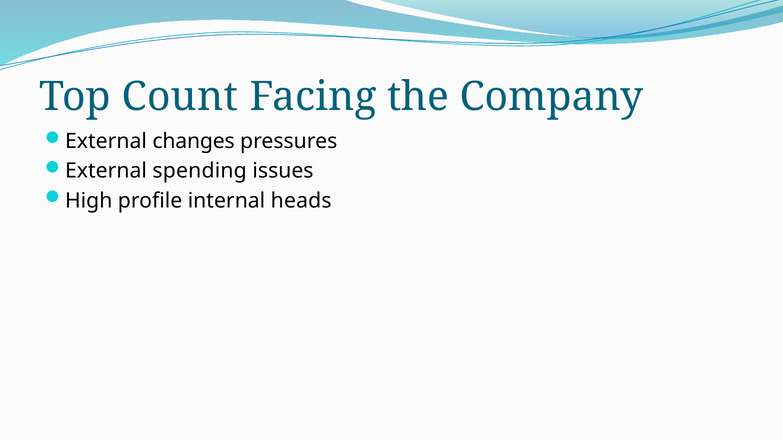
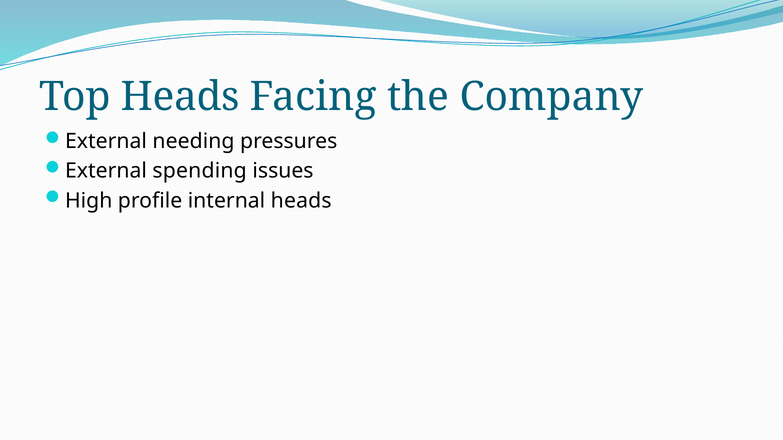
Top Count: Count -> Heads
changes: changes -> needing
